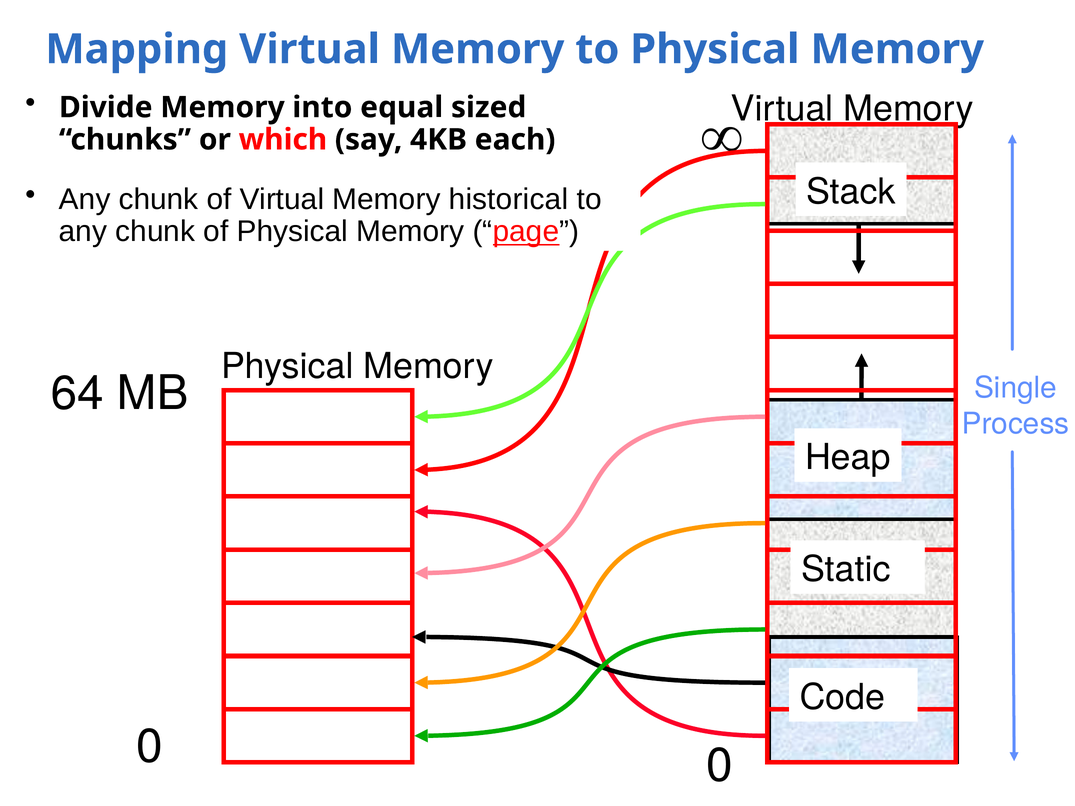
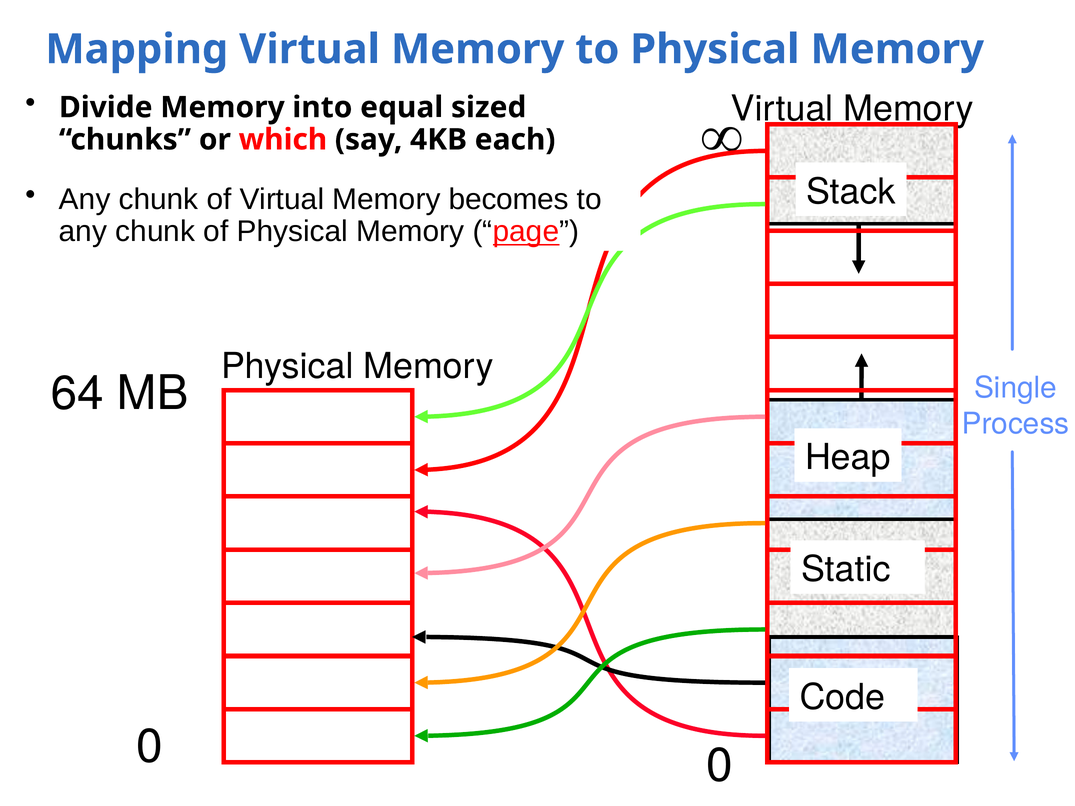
historical: historical -> becomes
